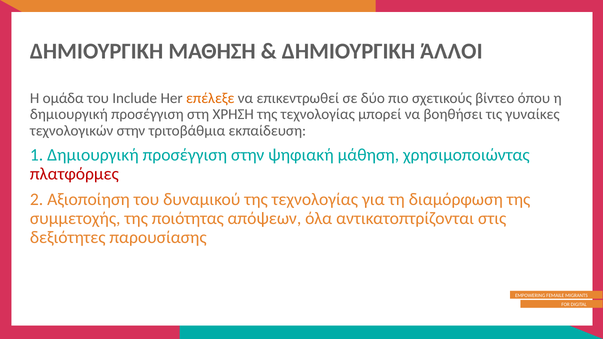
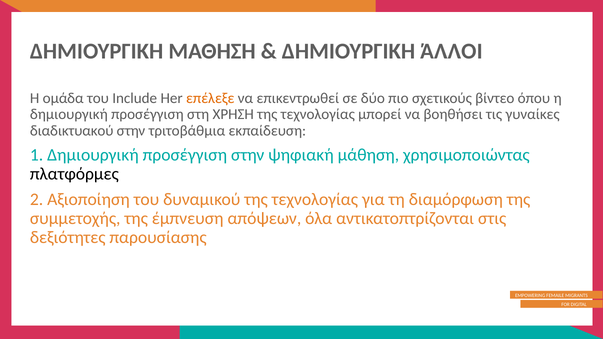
τεχνολογικών: τεχνολογικών -> διαδικτυακού
πλατφόρμες colour: red -> black
ποιότητας: ποιότητας -> έμπνευση
